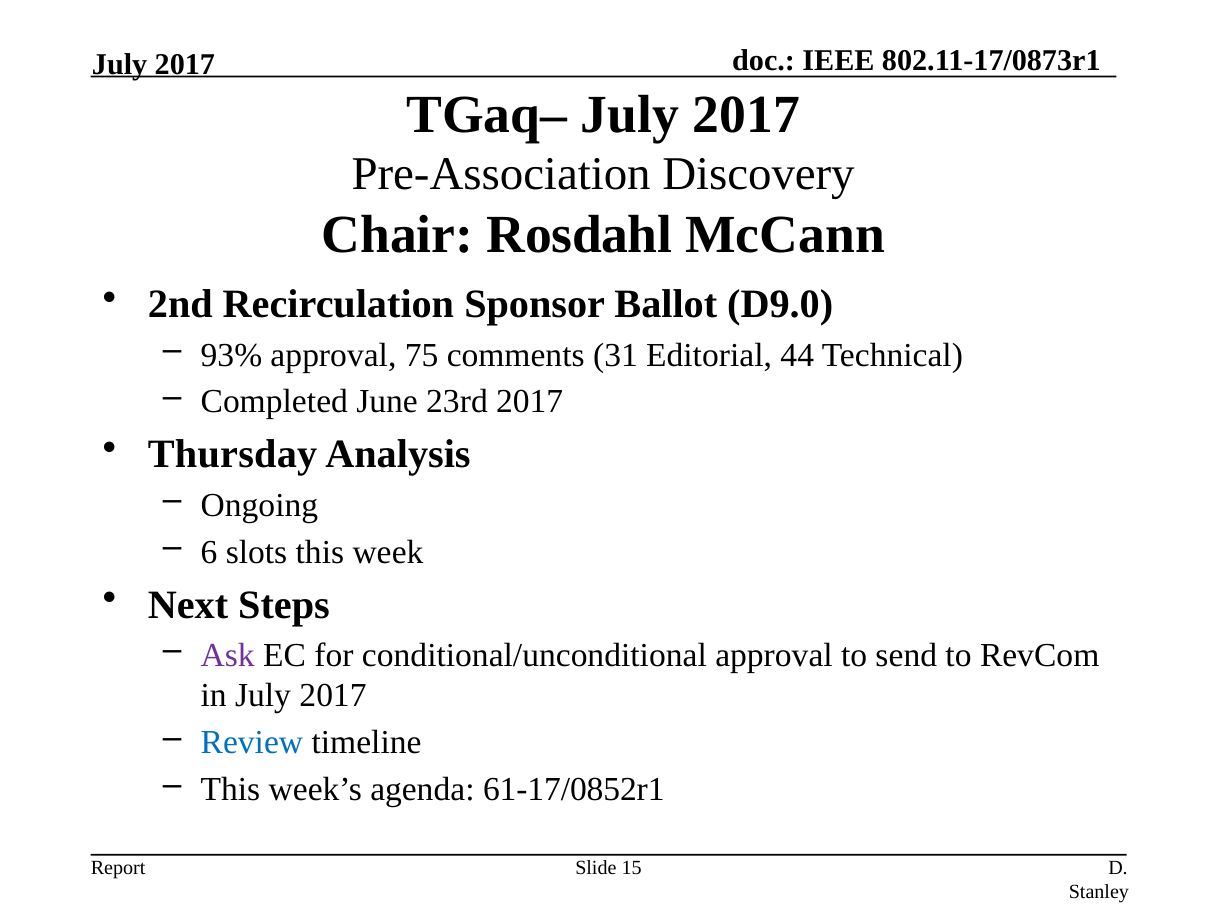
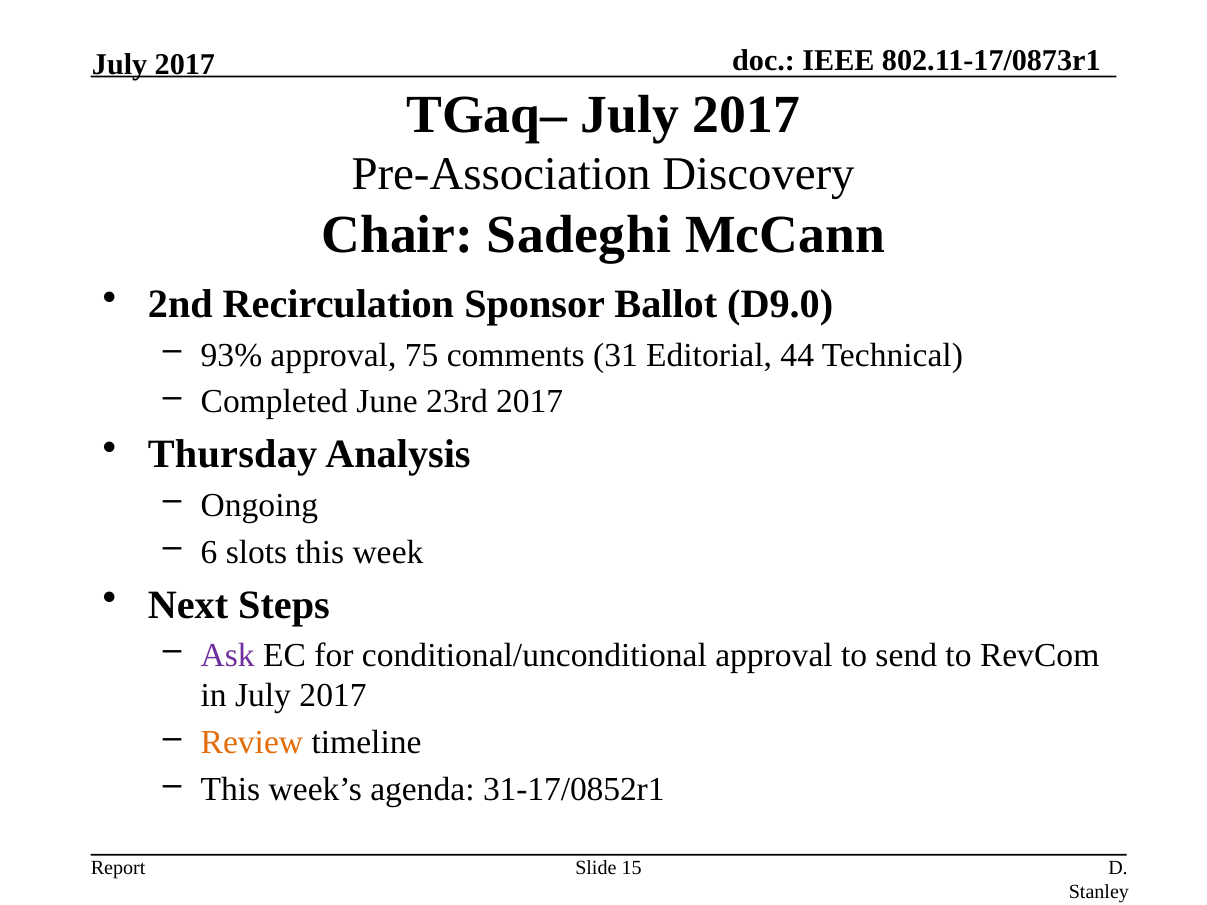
Rosdahl: Rosdahl -> Sadeghi
Review colour: blue -> orange
61-17/0852r1: 61-17/0852r1 -> 31-17/0852r1
